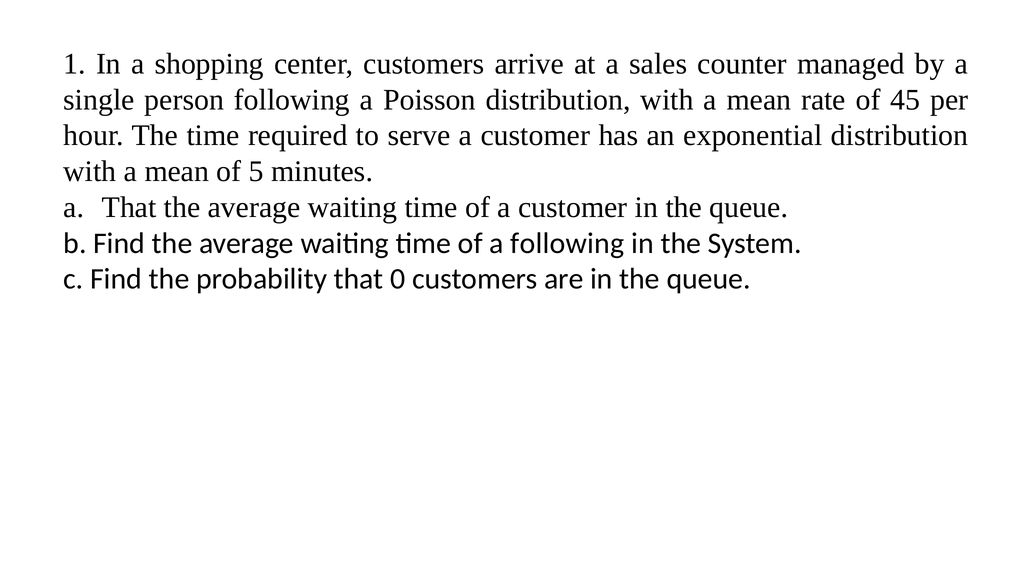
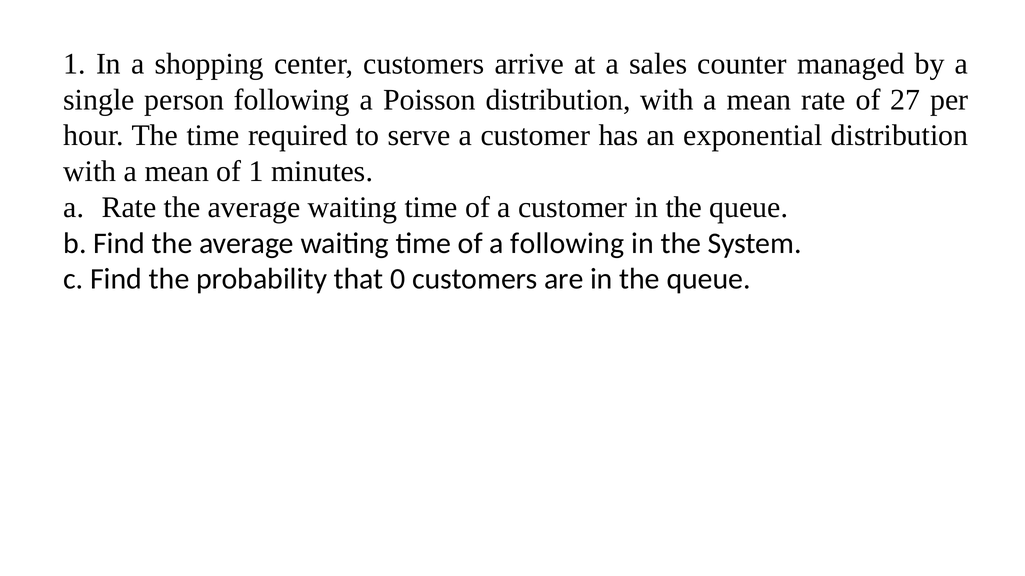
45: 45 -> 27
of 5: 5 -> 1
a That: That -> Rate
